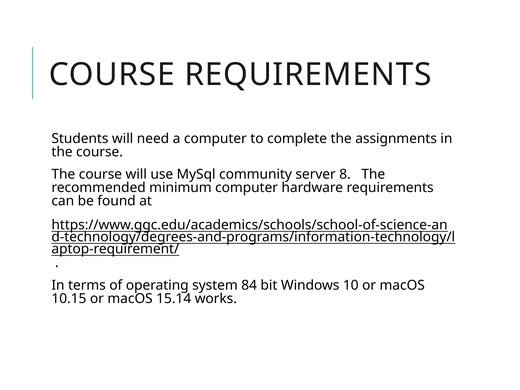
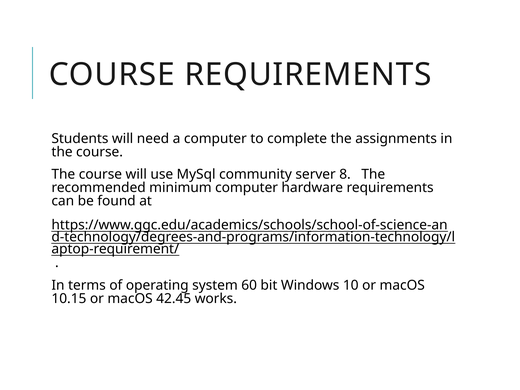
84: 84 -> 60
15.14: 15.14 -> 42.45
